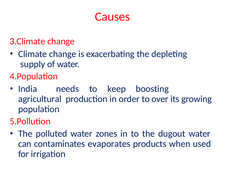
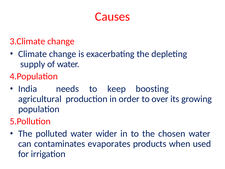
zones: zones -> wider
dugout: dugout -> chosen
